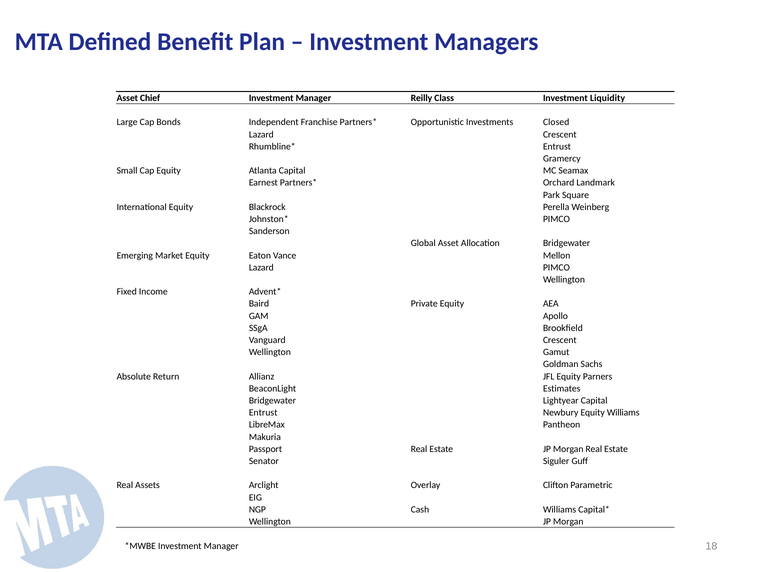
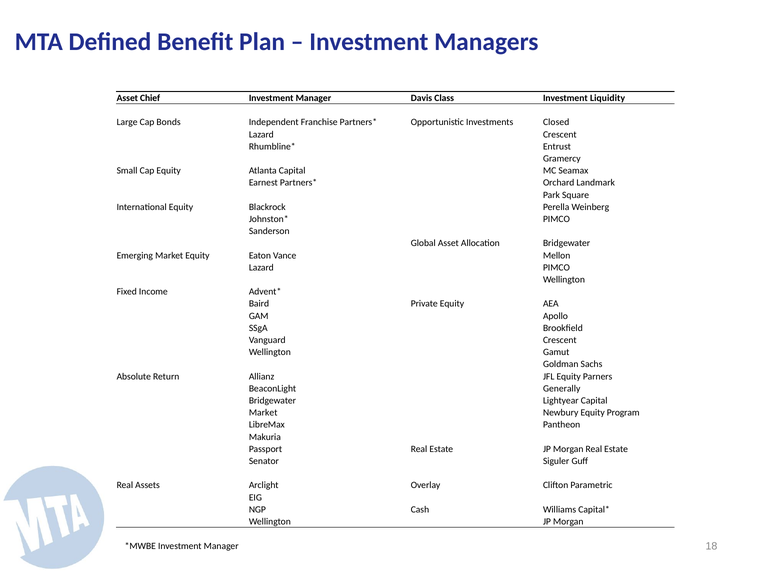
Reilly: Reilly -> Davis
Estimates: Estimates -> Generally
Entrust at (263, 413): Entrust -> Market
Equity Williams: Williams -> Program
